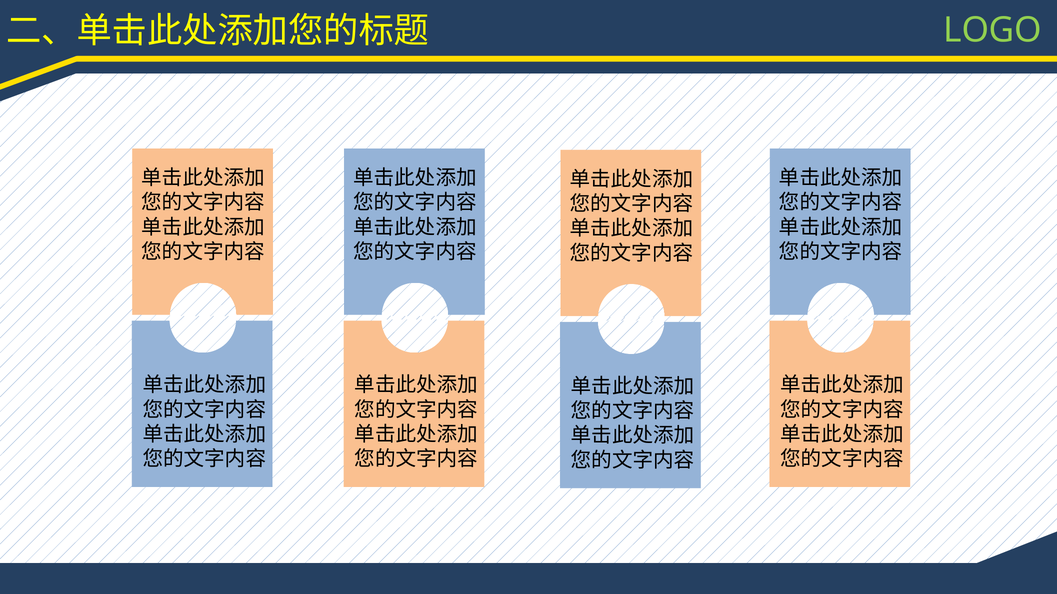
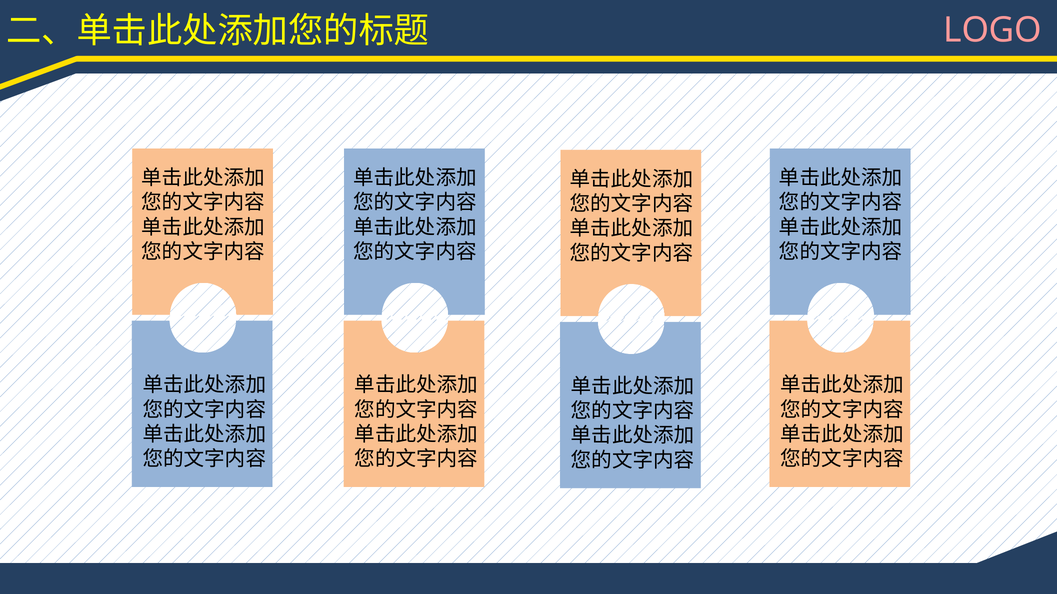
LOGO colour: light green -> pink
